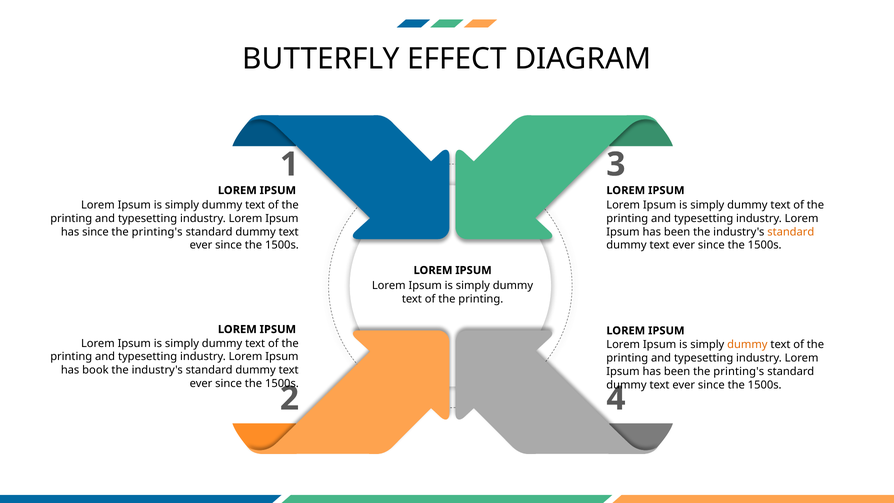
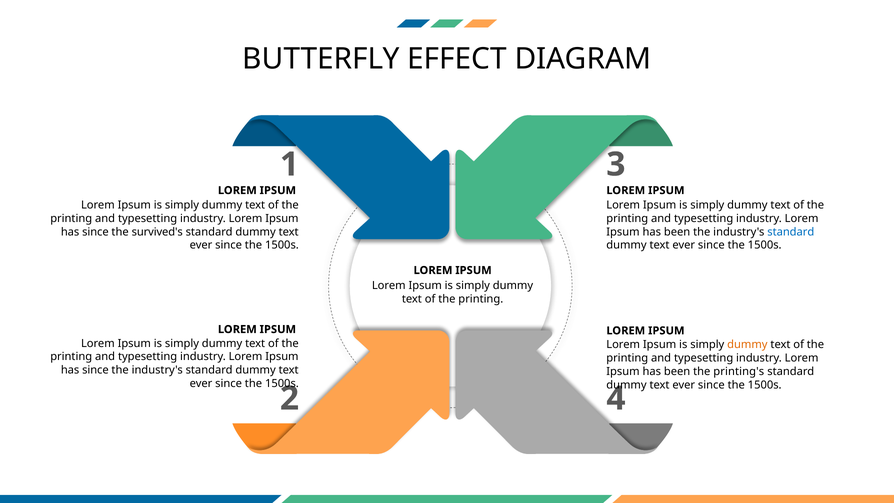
printing's at (157, 232): printing's -> survived's
standard at (791, 232) colour: orange -> blue
book at (95, 370): book -> since
